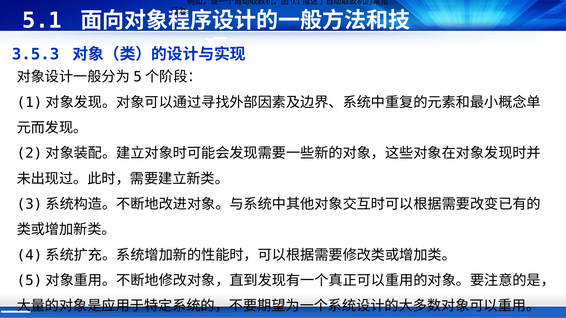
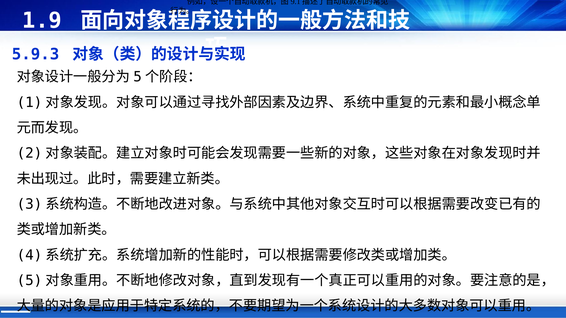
5.1: 5.1 -> 1.9
3.5.3: 3.5.3 -> 5.9.3
